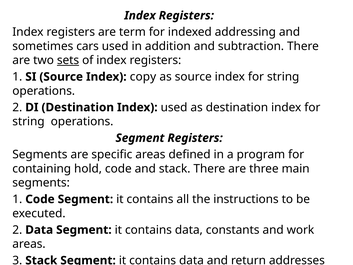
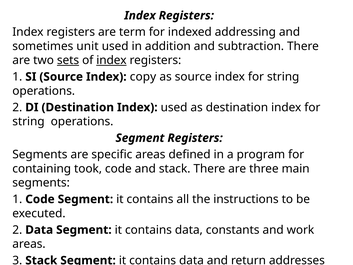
cars: cars -> unit
index at (111, 60) underline: none -> present
hold: hold -> took
